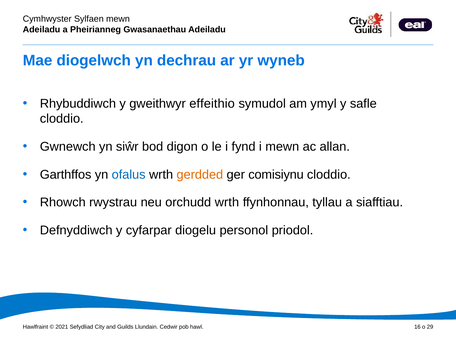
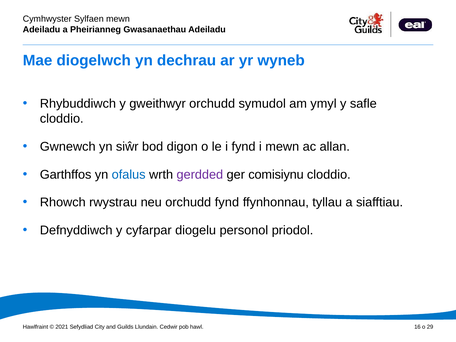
gweithwyr effeithio: effeithio -> orchudd
gerdded colour: orange -> purple
orchudd wrth: wrth -> fynd
